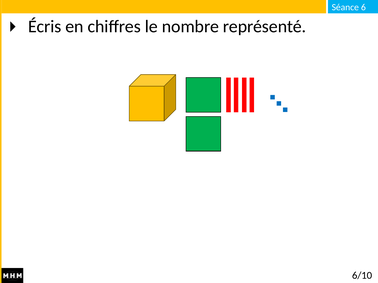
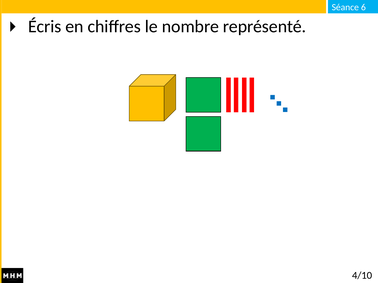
6/10: 6/10 -> 4/10
